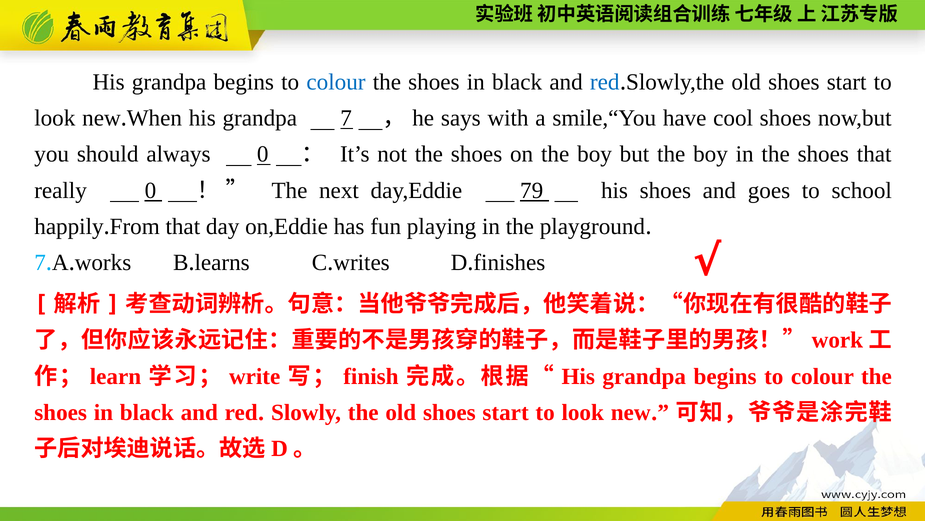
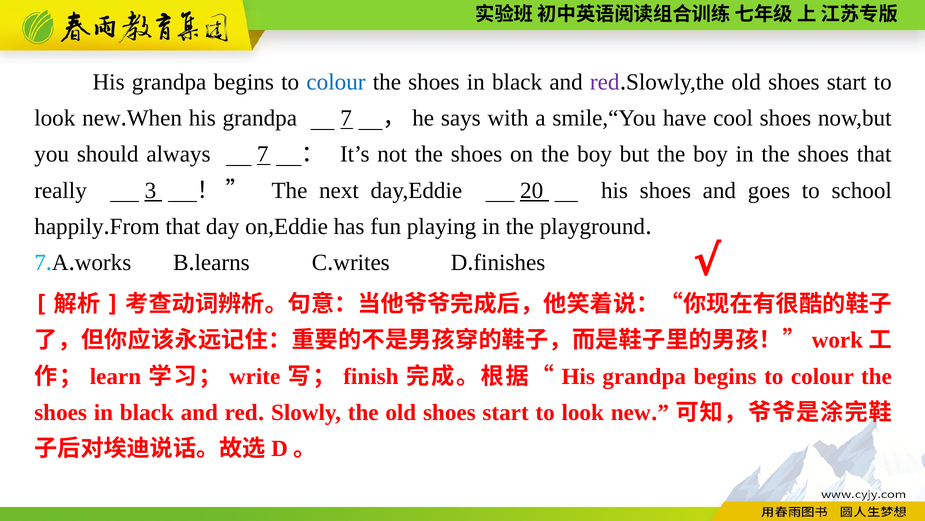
red at (605, 82) colour: blue -> purple
always 0: 0 -> 7
really 0: 0 -> 3
79: 79 -> 20
